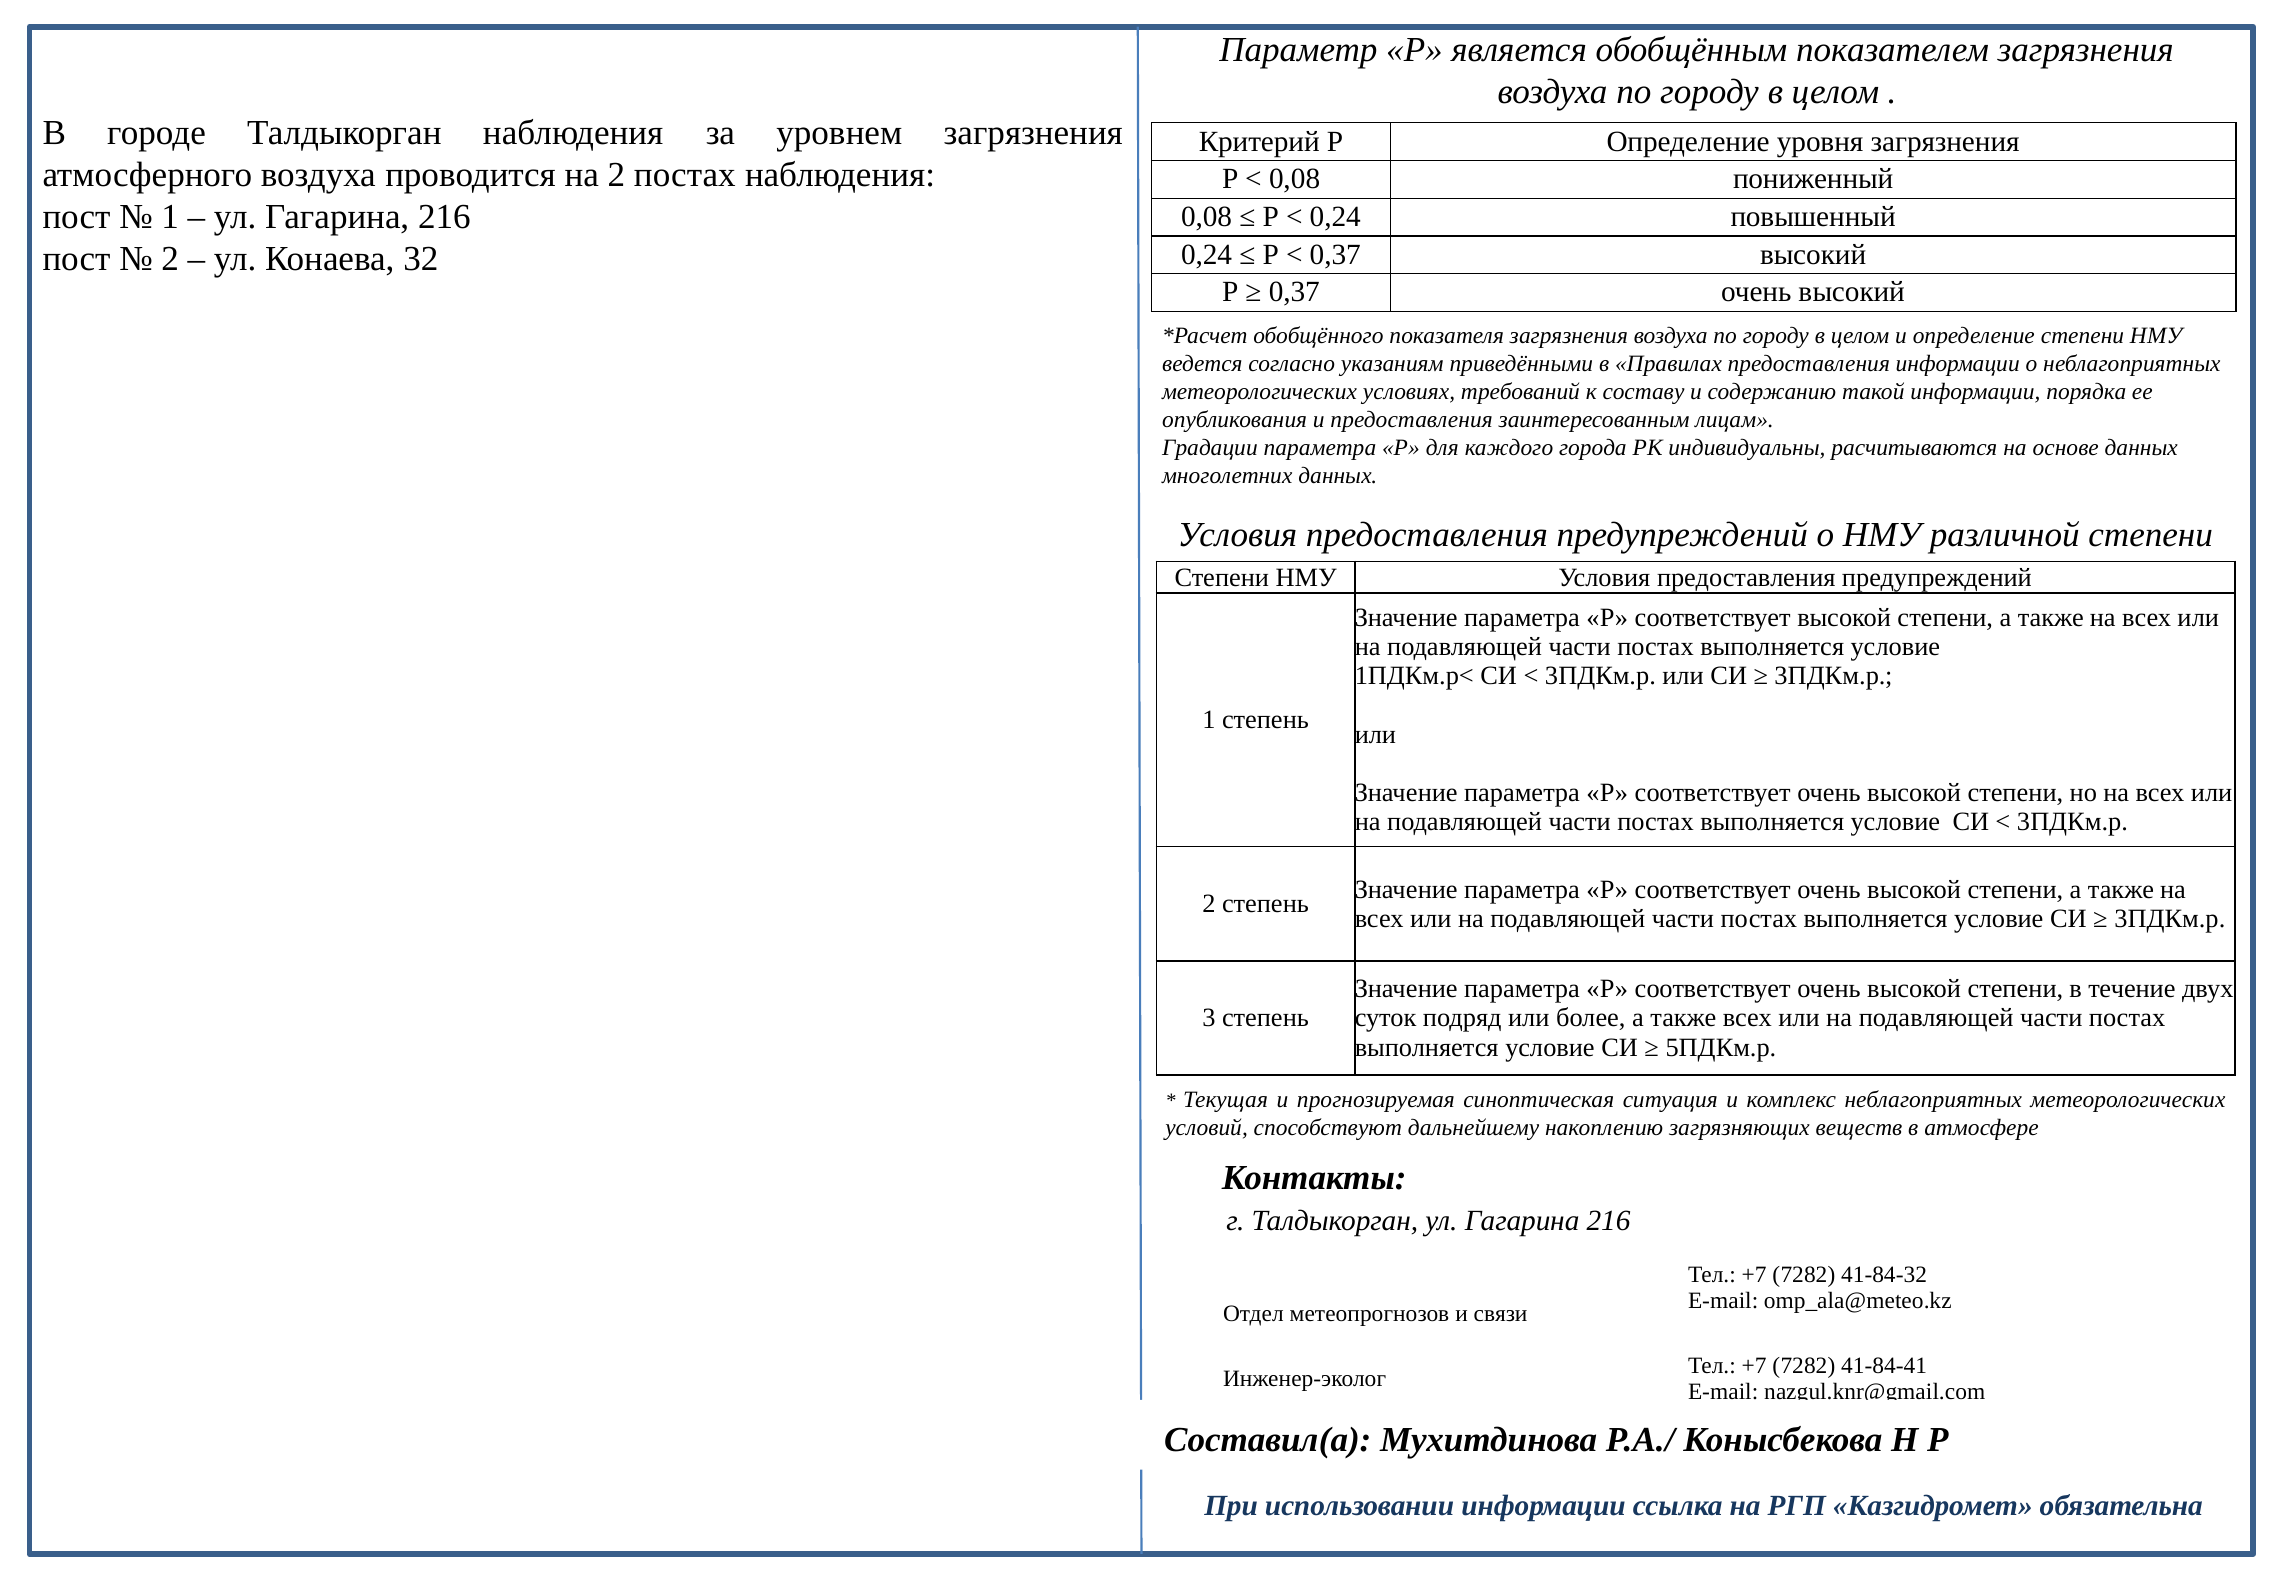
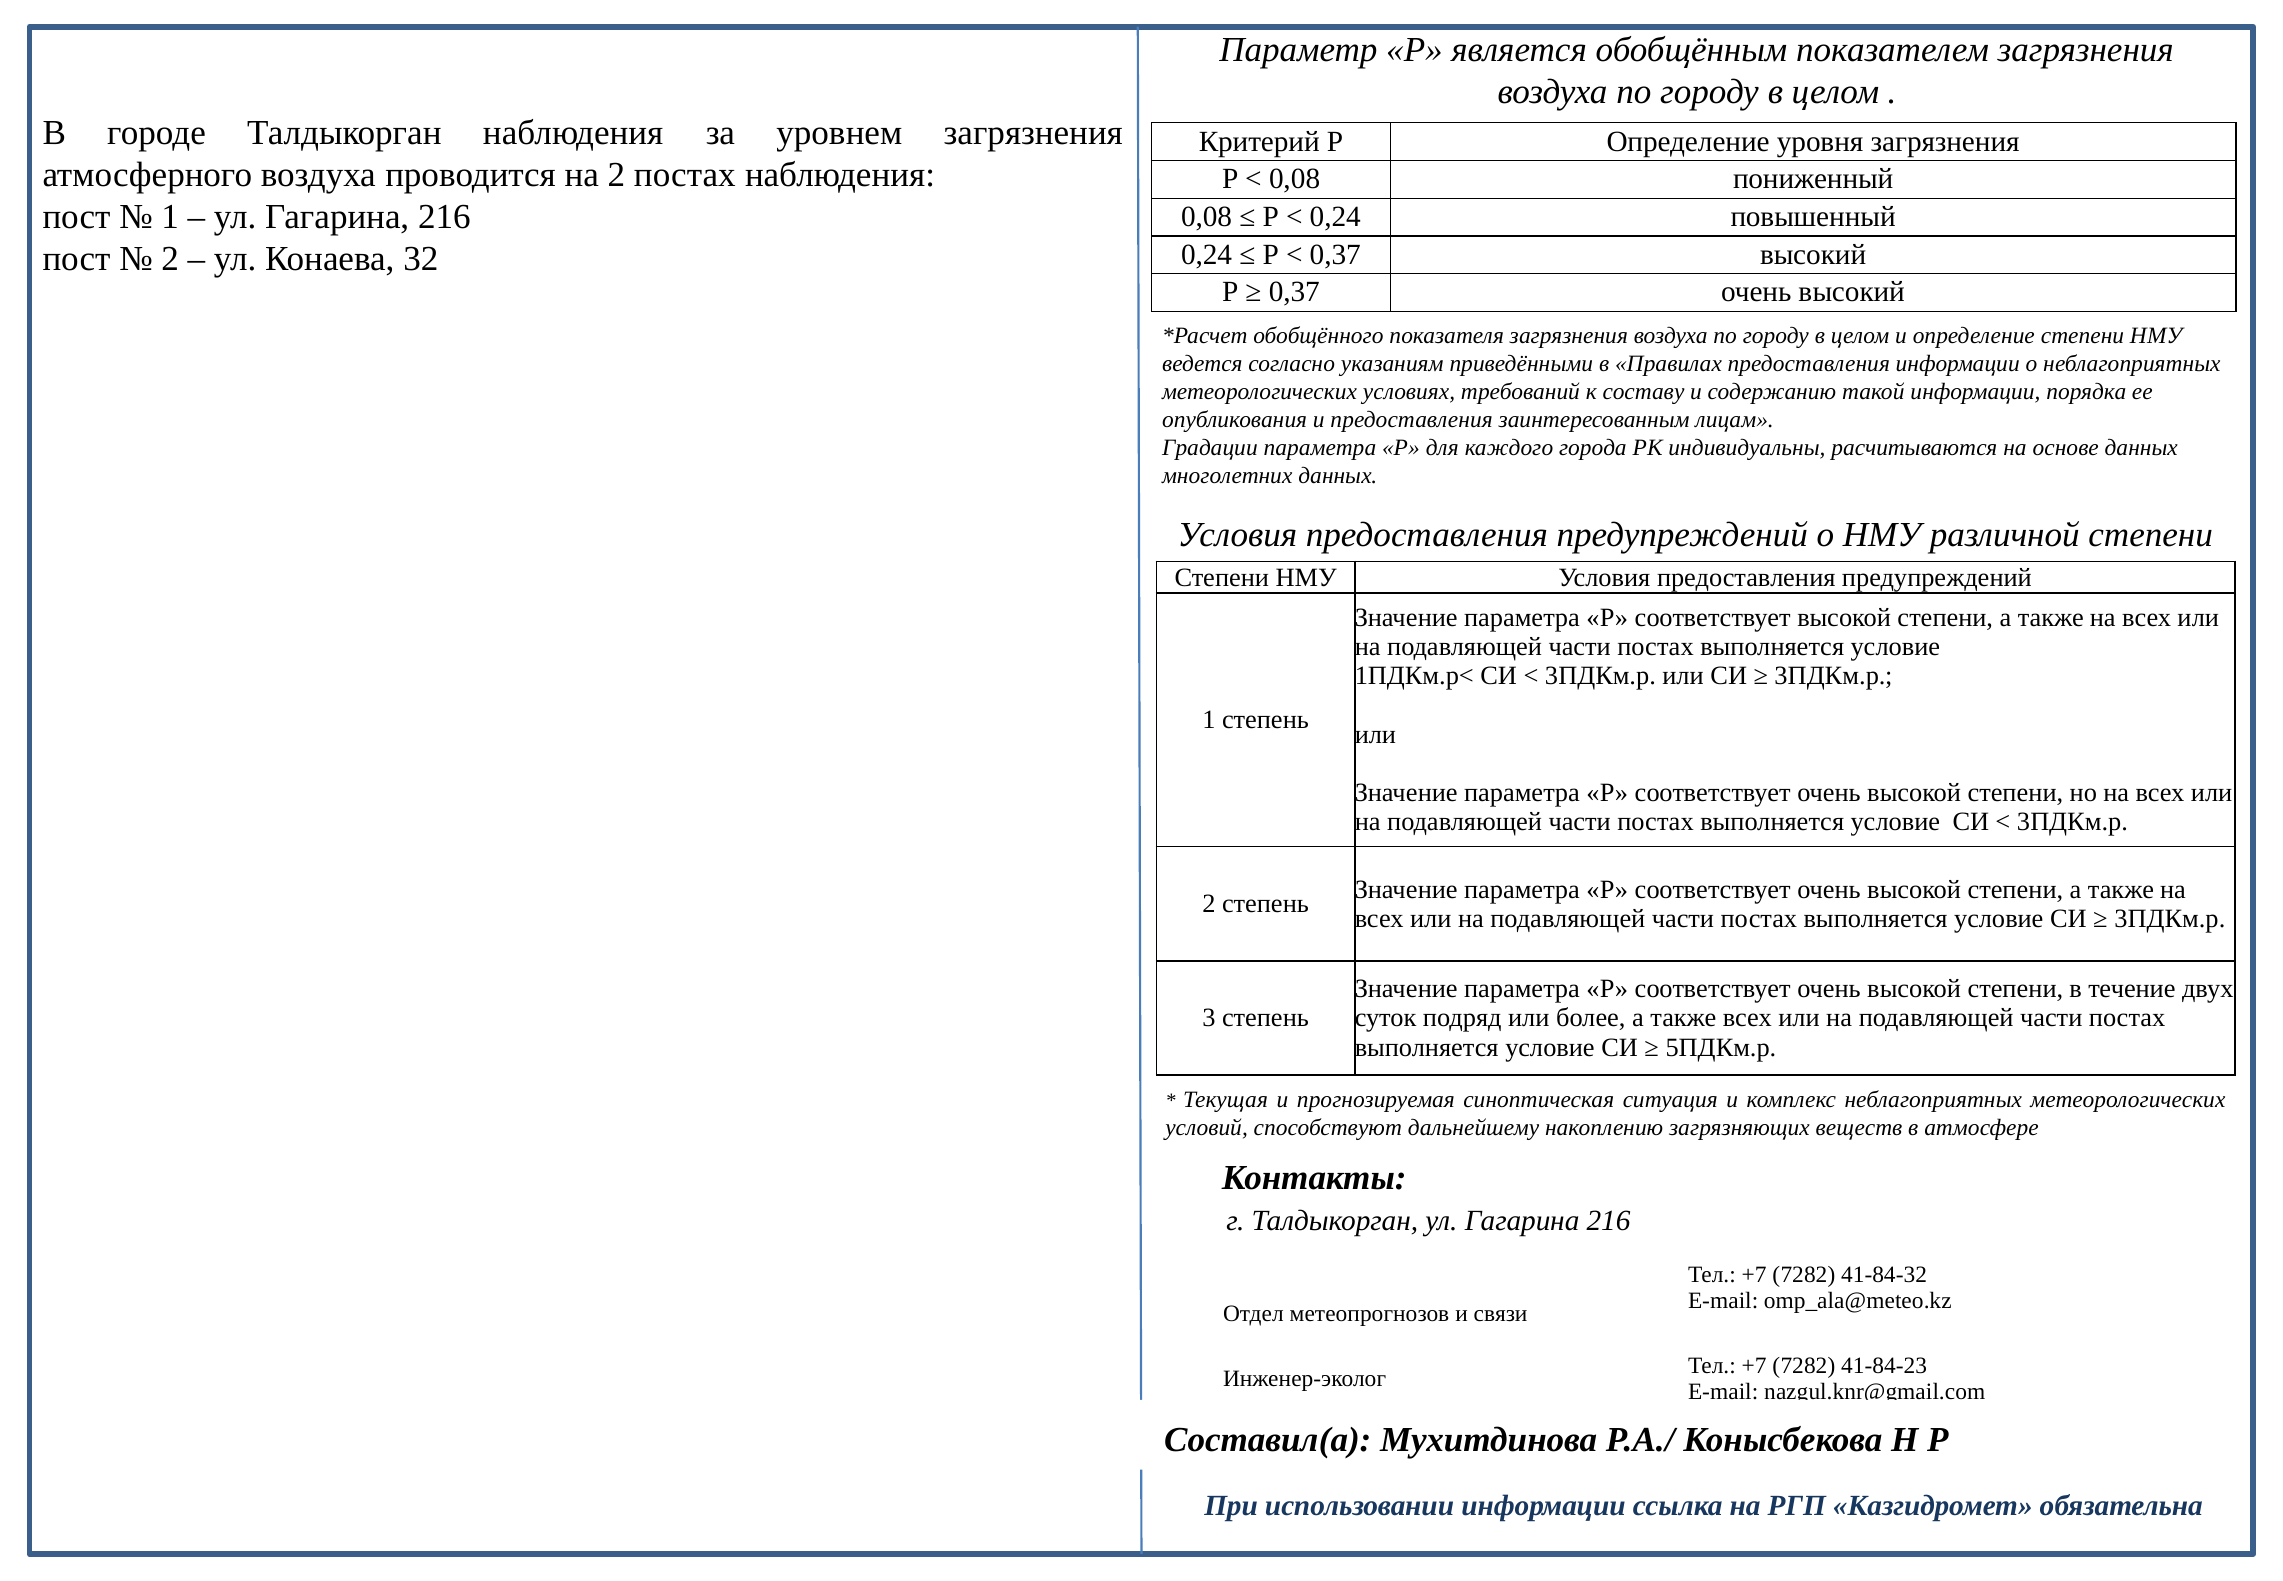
41-84-41: 41-84-41 -> 41-84-23
